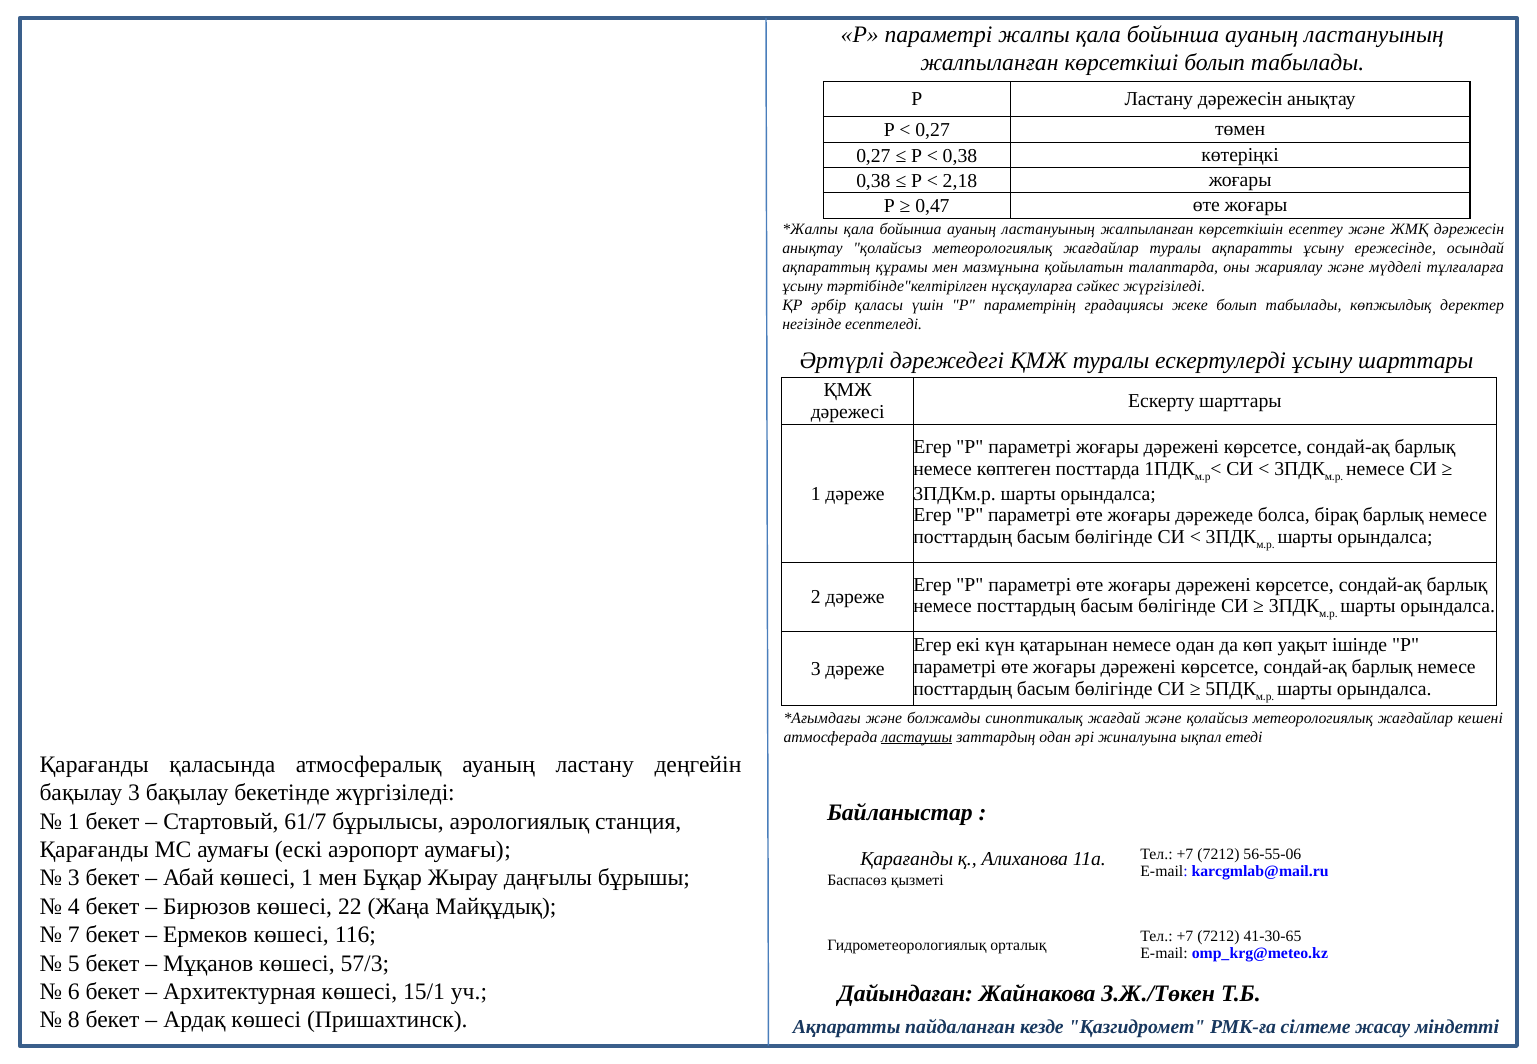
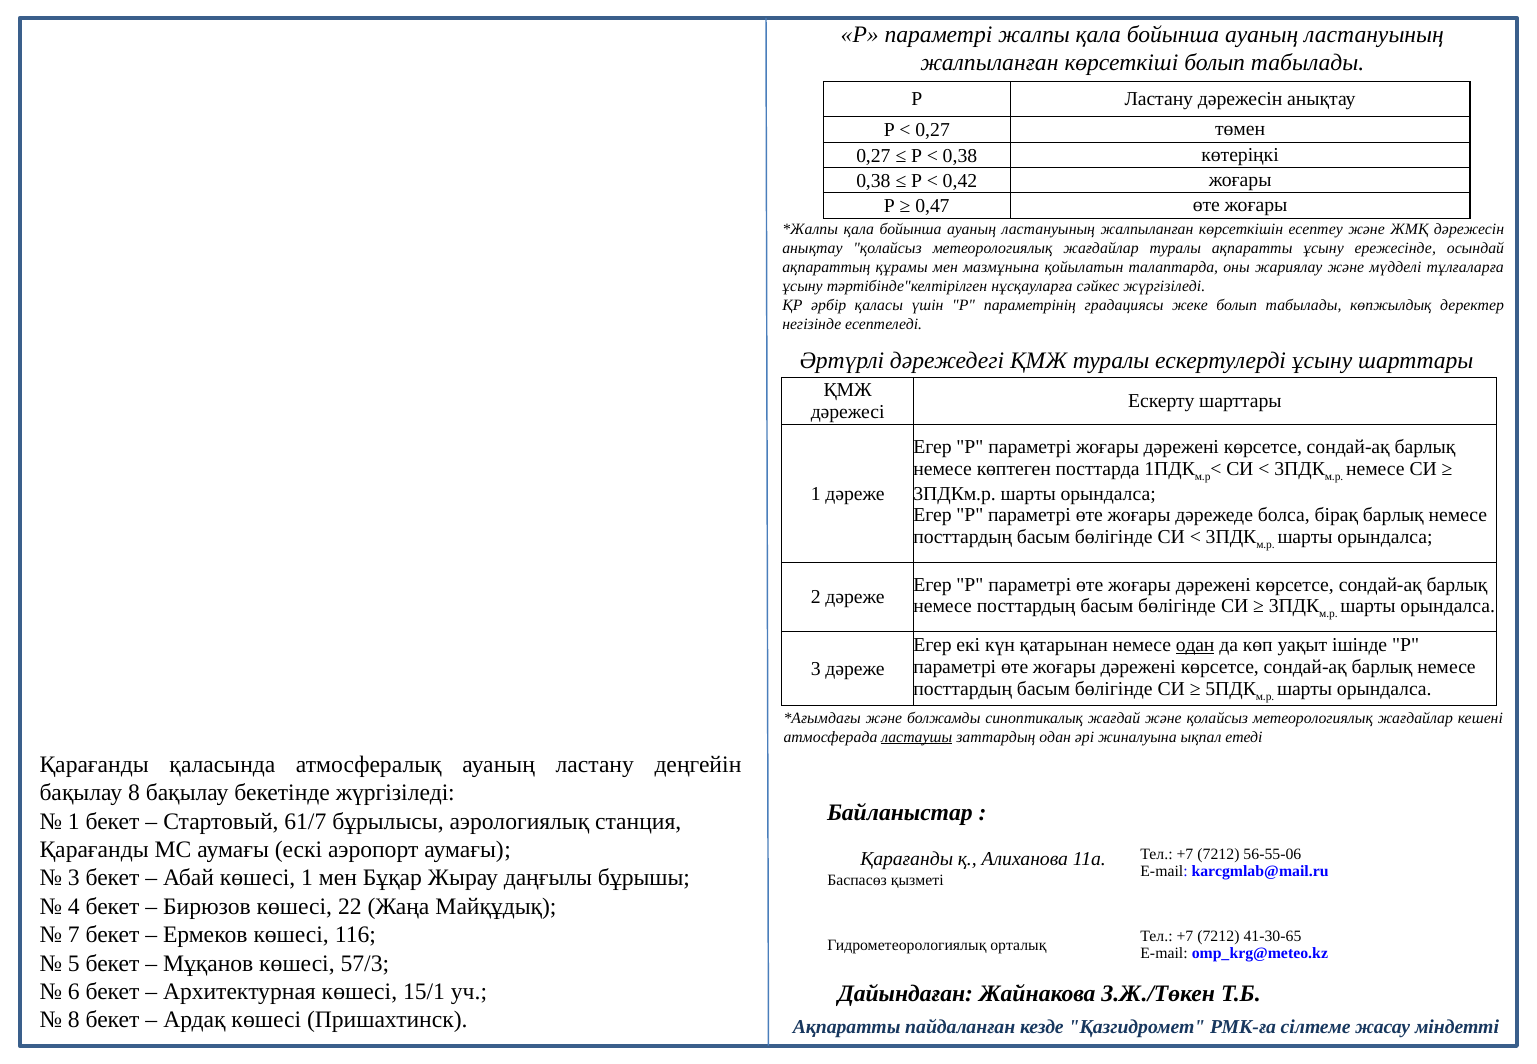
2,18: 2,18 -> 0,42
одан at (1195, 645) underline: none -> present
бақылау 3: 3 -> 8
